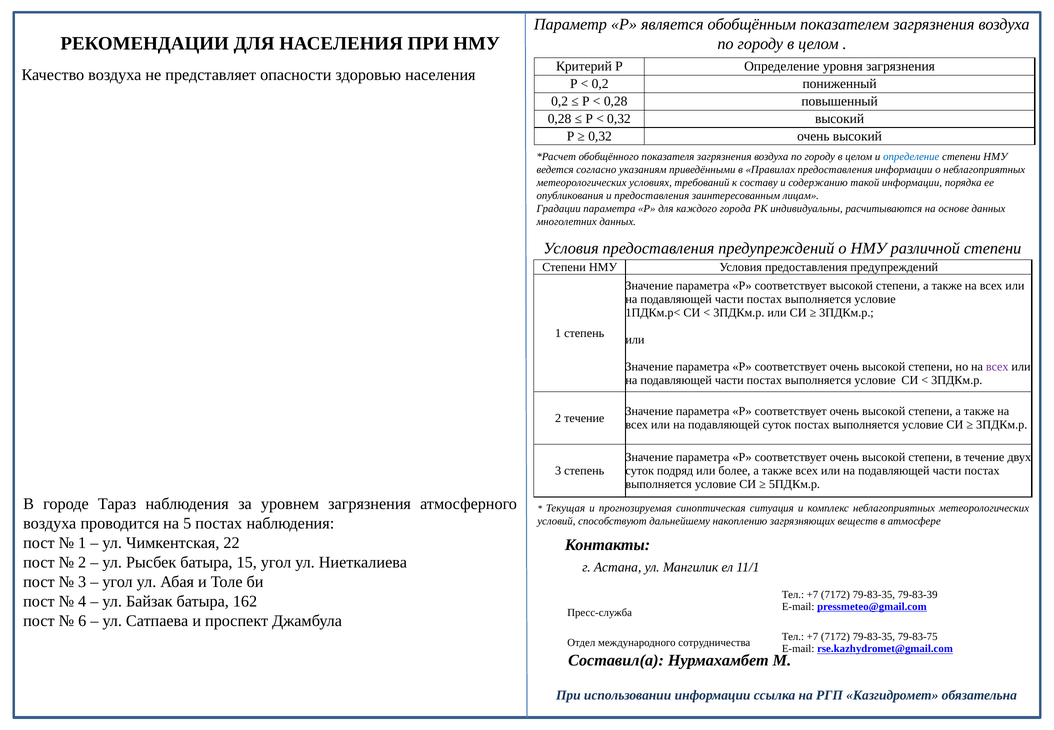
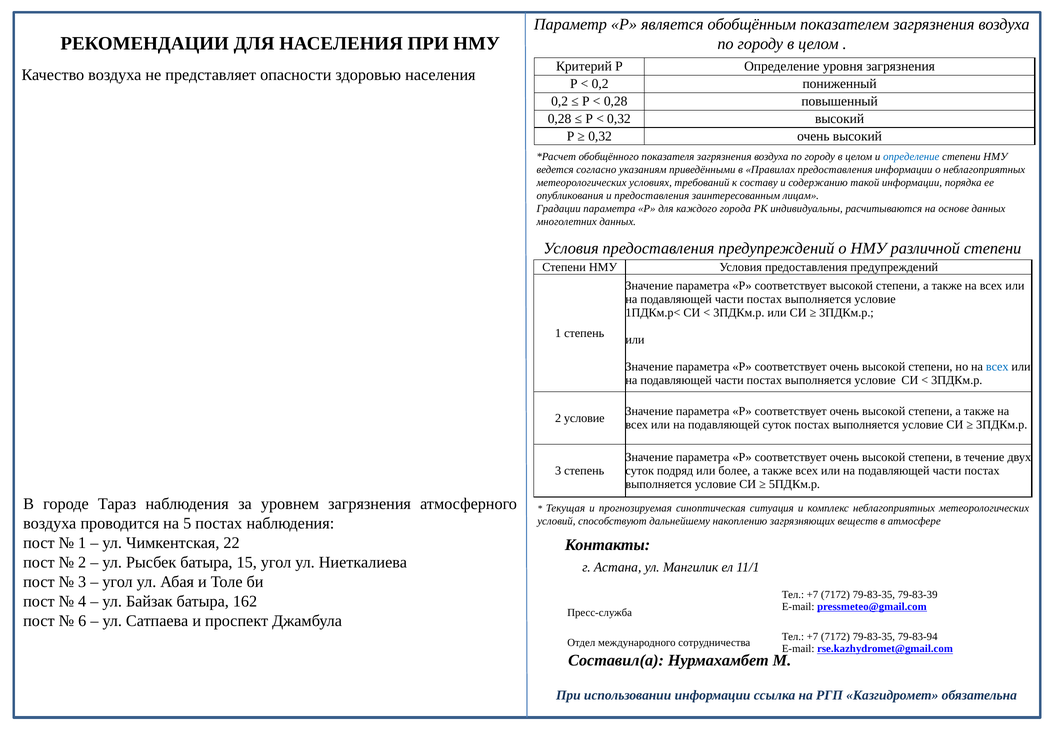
всех at (997, 367) colour: purple -> blue
2 течение: течение -> условие
79-83-75: 79-83-75 -> 79-83-94
